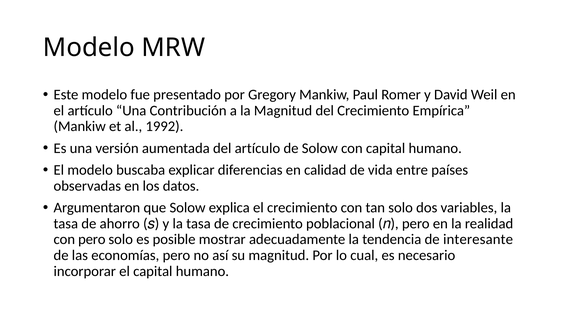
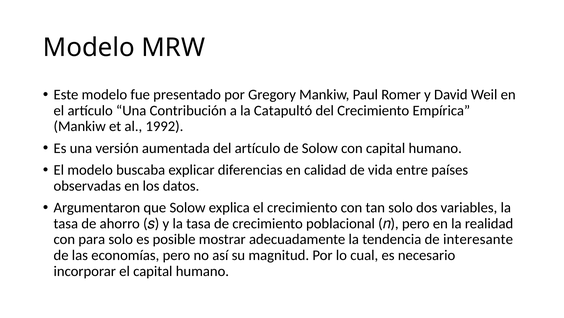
la Magnitud: Magnitud -> Catapultó
con pero: pero -> para
